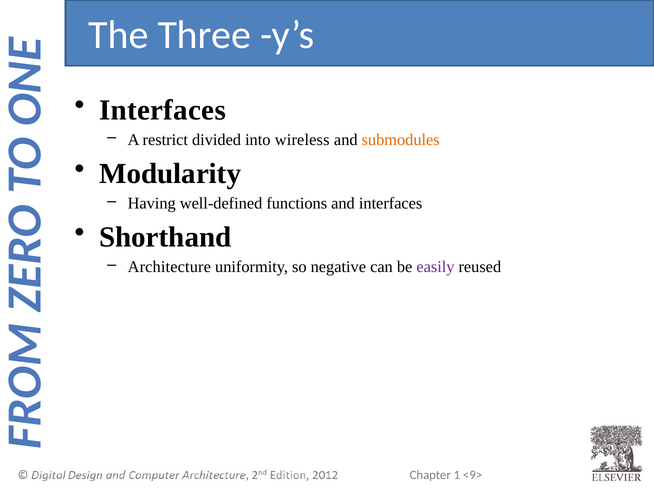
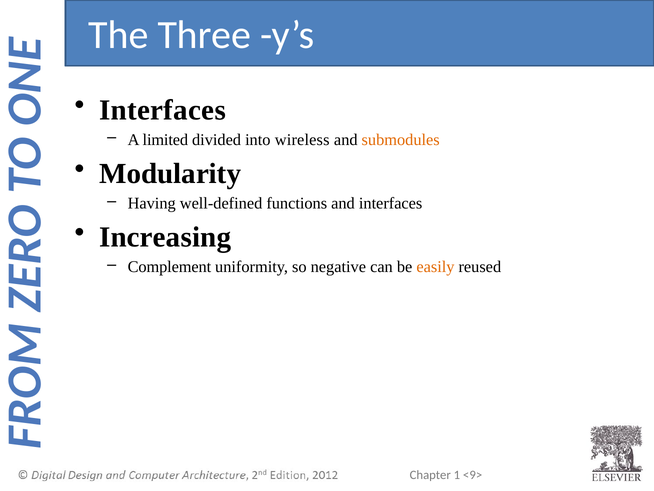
restrict: restrict -> limited
Shorthand: Shorthand -> Increasing
Architecture: Architecture -> Complement
easily colour: purple -> orange
